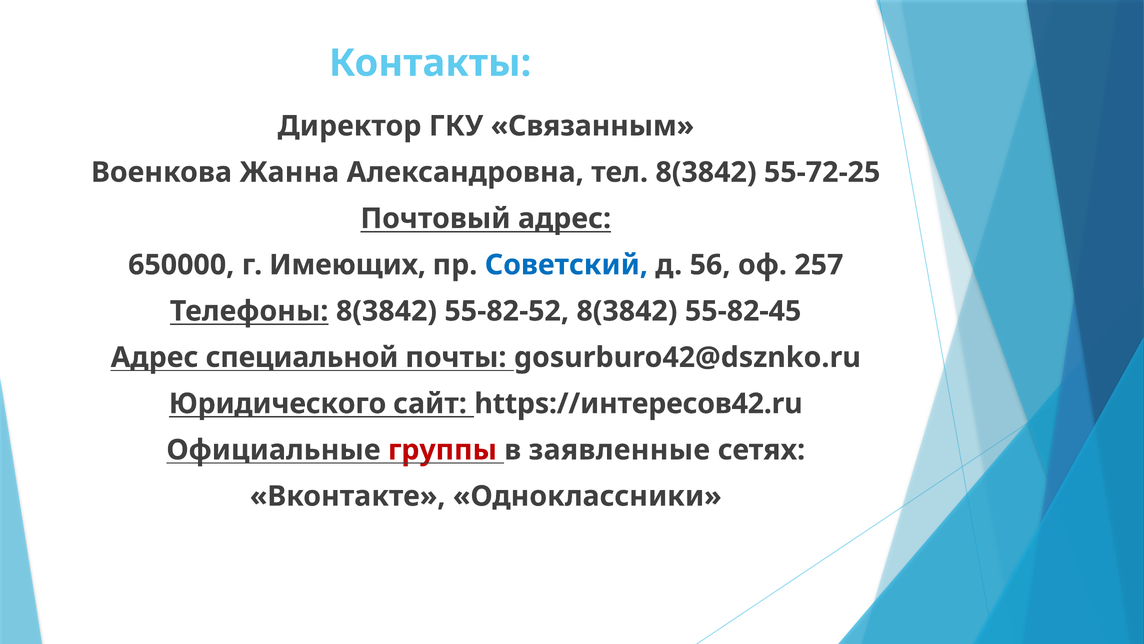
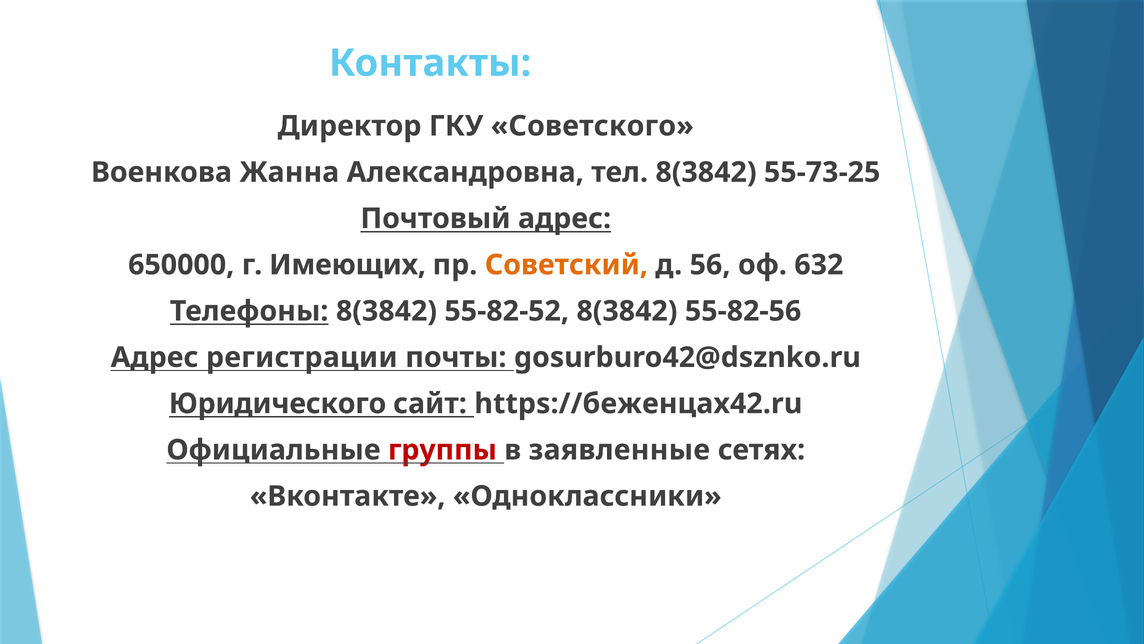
Связанным: Связанным -> Советского
55-72-25: 55-72-25 -> 55-73-25
Советский colour: blue -> orange
257: 257 -> 632
55-82-45: 55-82-45 -> 55-82-56
специальной: специальной -> регистрации
https://интересов42.ru: https://интересов42.ru -> https://беженцах42.ru
